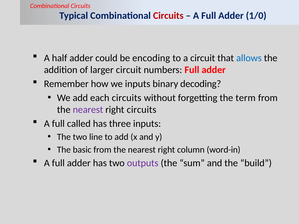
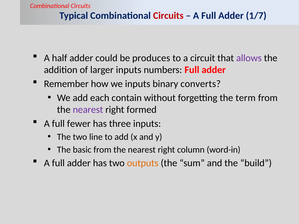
1/0: 1/0 -> 1/7
encoding: encoding -> produces
allows colour: blue -> purple
larger circuit: circuit -> inputs
decoding: decoding -> converts
each circuits: circuits -> contain
right circuits: circuits -> formed
called: called -> fewer
outputs colour: purple -> orange
